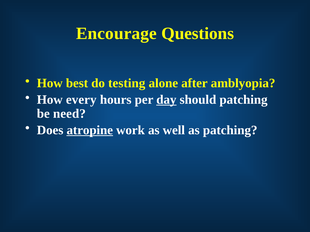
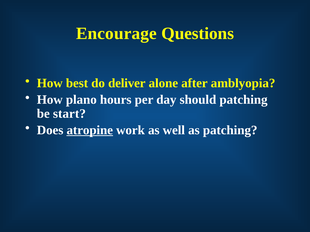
testing: testing -> deliver
every: every -> plano
day underline: present -> none
need: need -> start
